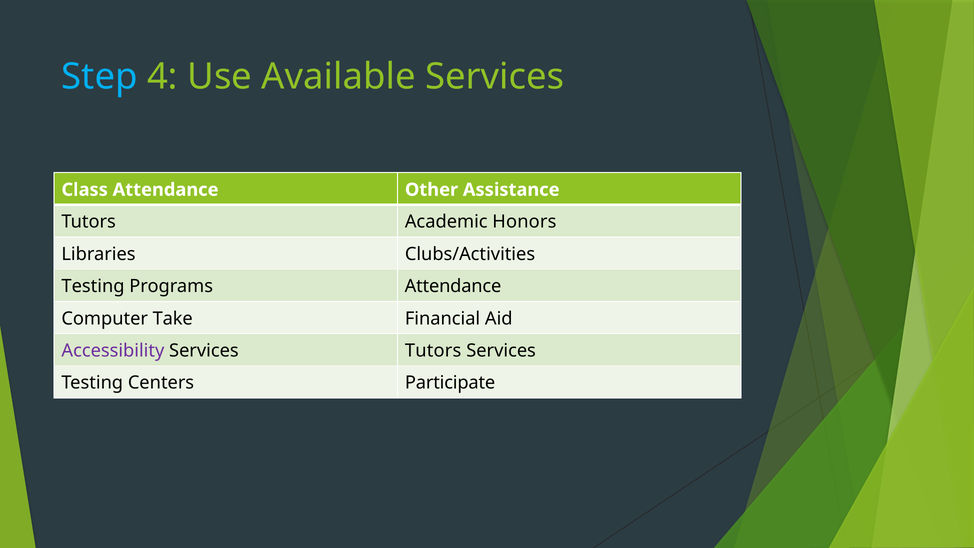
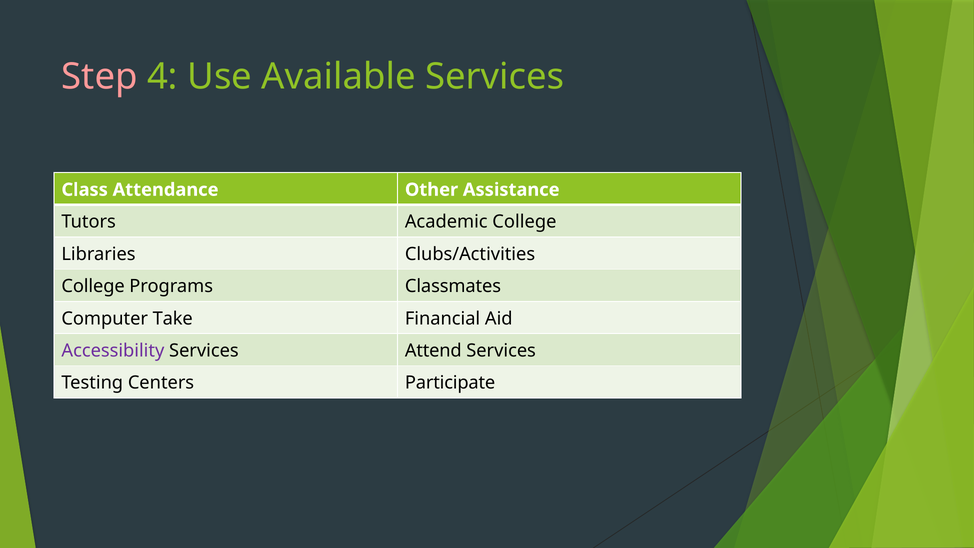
Step colour: light blue -> pink
Academic Honors: Honors -> College
Testing at (93, 286): Testing -> College
Programs Attendance: Attendance -> Classmates
Services Tutors: Tutors -> Attend
